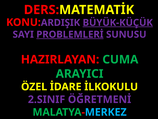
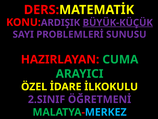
PROBLEMLERİ underline: present -> none
